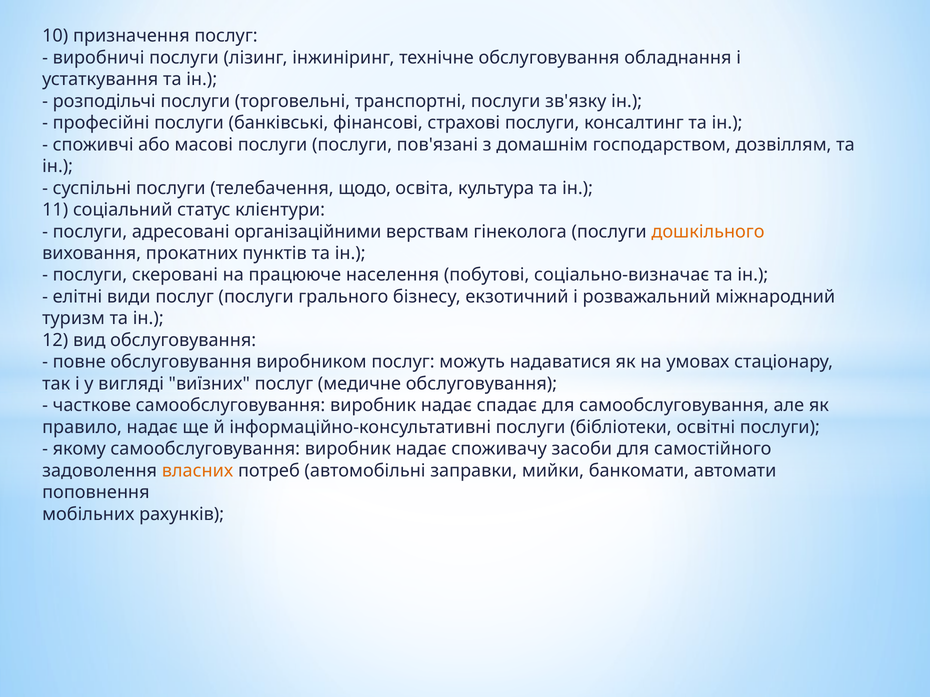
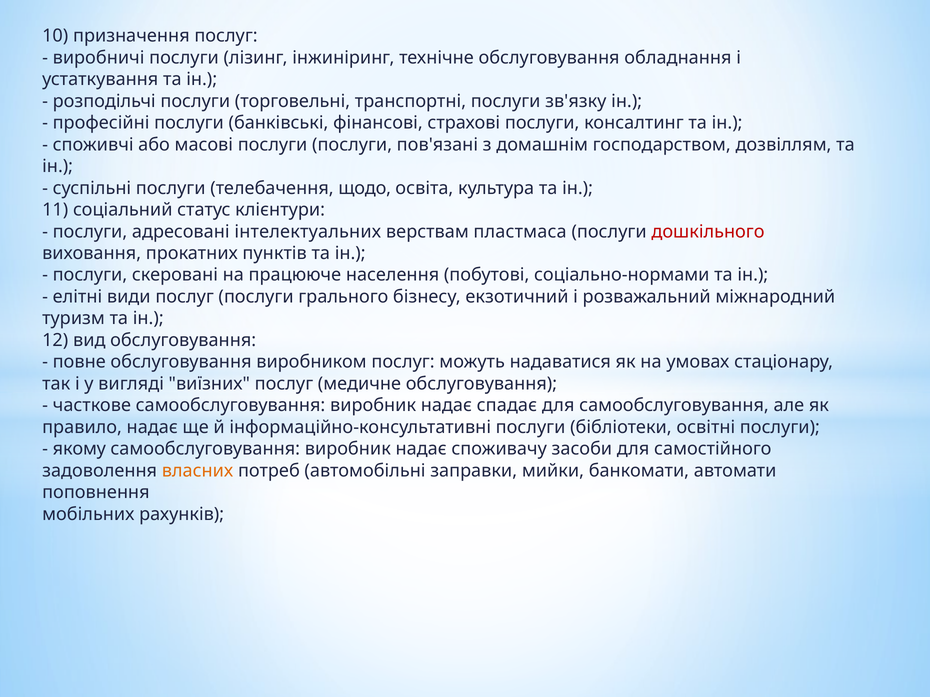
організаційними: організаційними -> інтелектуальних
гінеколога: гінеколога -> пластмаса
дошкільного colour: orange -> red
соціально-визначає: соціально-визначає -> соціально-нормами
